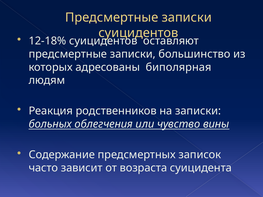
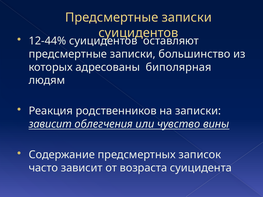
12-18%: 12-18% -> 12-44%
больных at (50, 124): больных -> зависит
